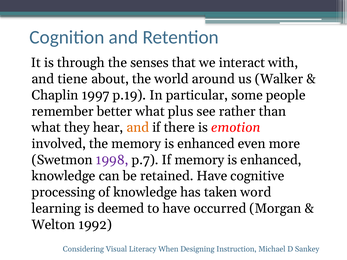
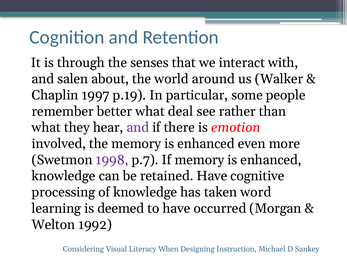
tiene: tiene -> salen
plus: plus -> deal
and at (138, 128) colour: orange -> purple
